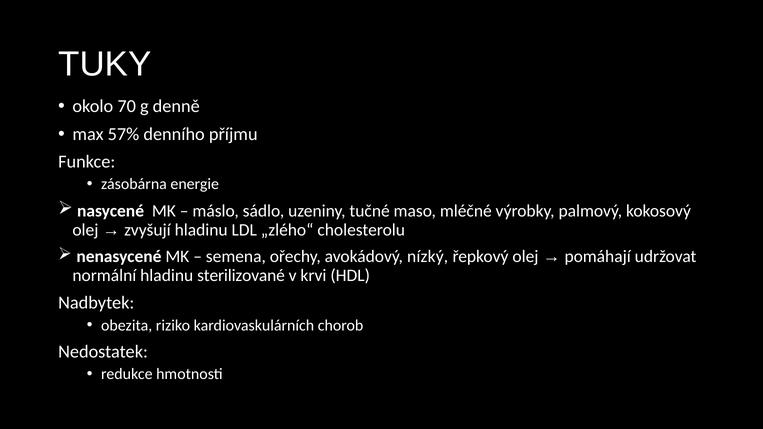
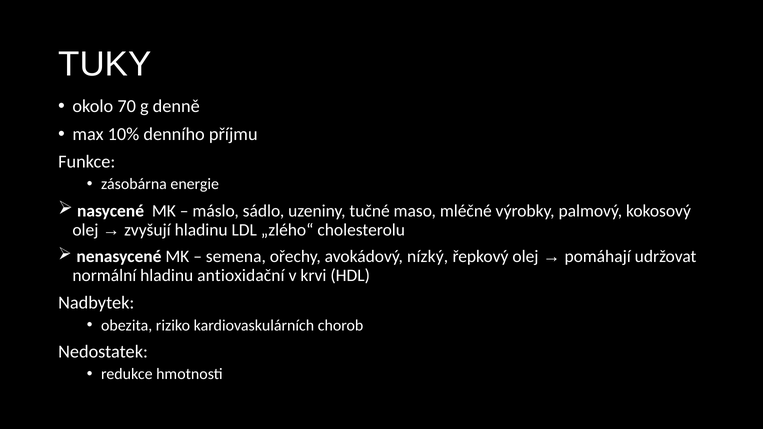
57%: 57% -> 10%
sterilizované: sterilizované -> antioxidační
